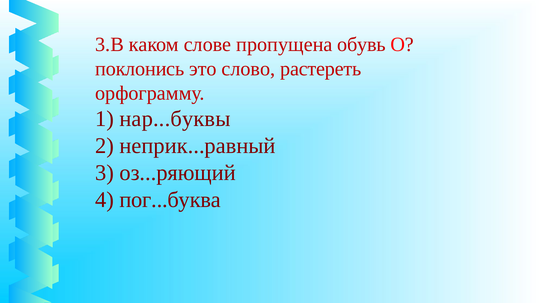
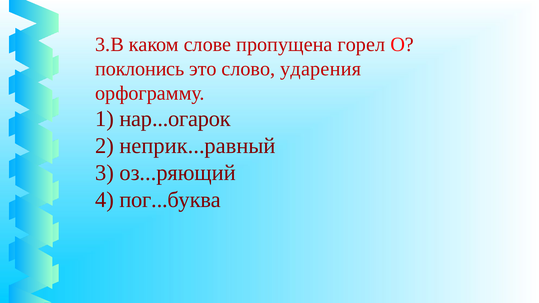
обувь: обувь -> горел
растереть: растереть -> ударения
нар...буквы: нар...буквы -> нар...огарок
